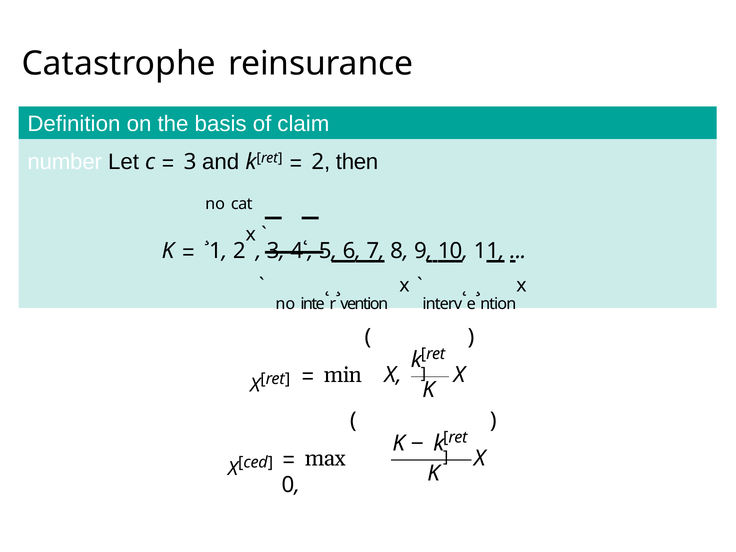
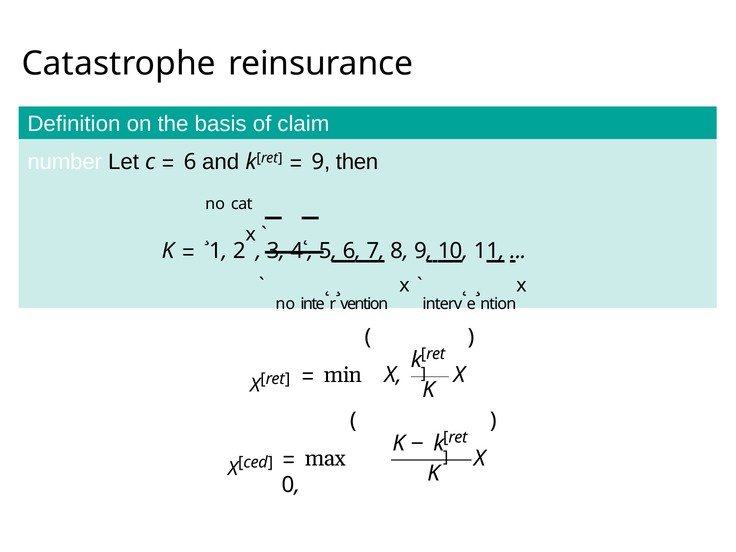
3 at (190, 162): 3 -> 6
2 at (318, 162): 2 -> 9
